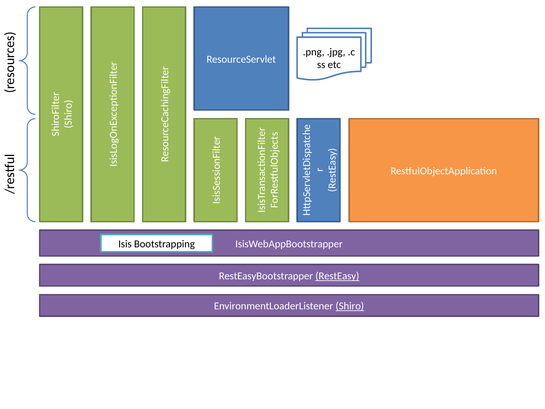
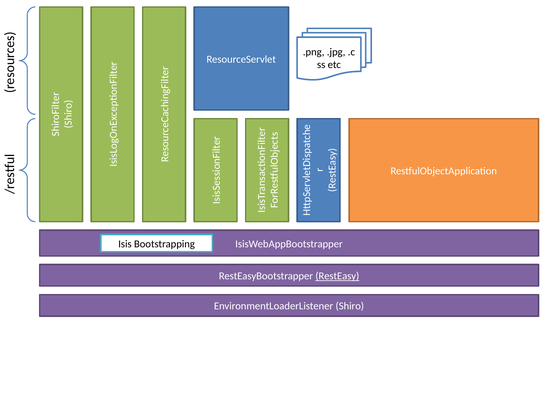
Shiro underline: present -> none
